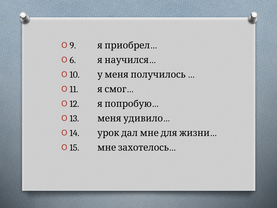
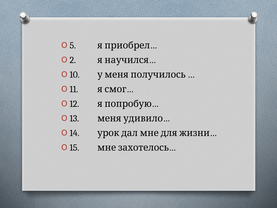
9: 9 -> 5
6: 6 -> 2
